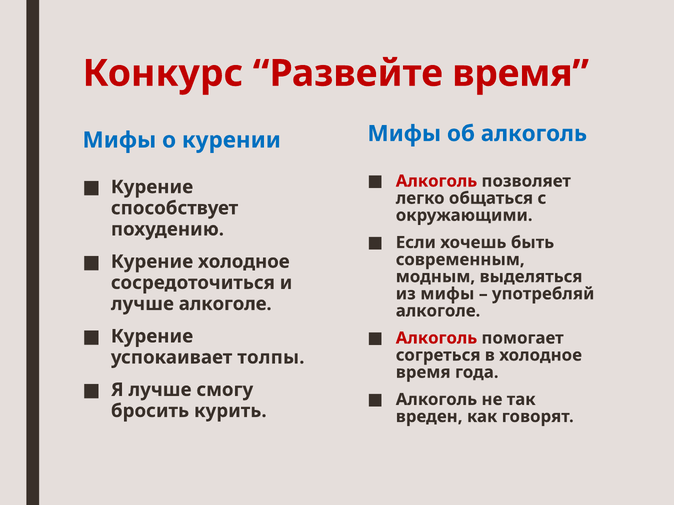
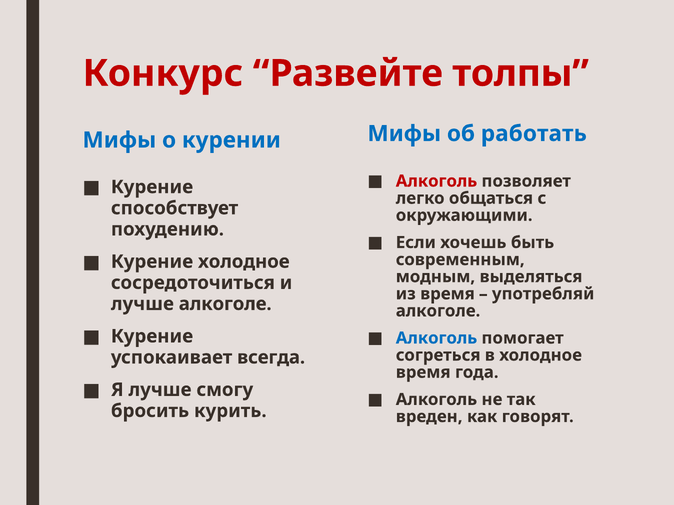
Развейте время: время -> толпы
об алкоголь: алкоголь -> работать
из мифы: мифы -> время
Алкоголь at (437, 338) colour: red -> blue
толпы: толпы -> всегда
